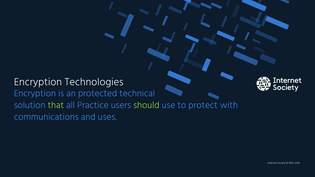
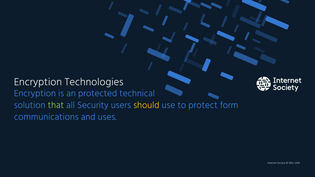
Practice: Practice -> Security
should colour: light green -> yellow
with: with -> form
